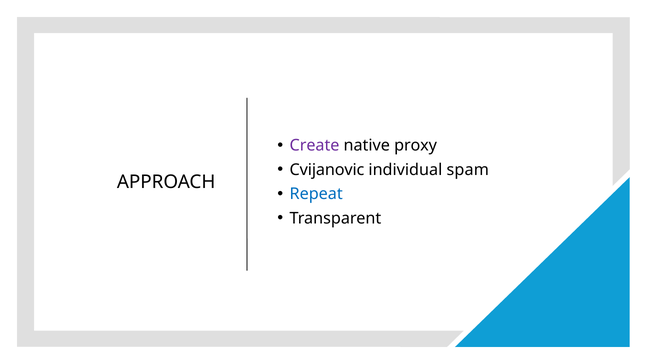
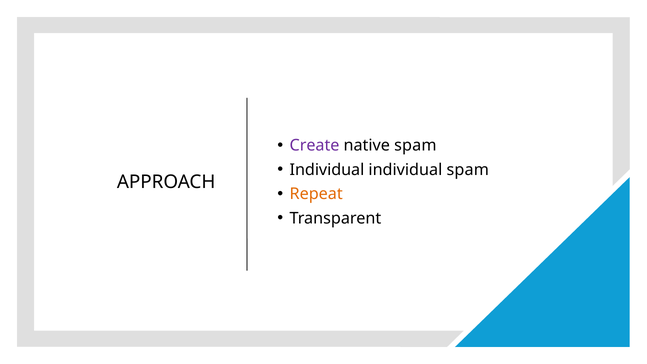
native proxy: proxy -> spam
Cvijanovic at (327, 170): Cvijanovic -> Individual
Repeat colour: blue -> orange
